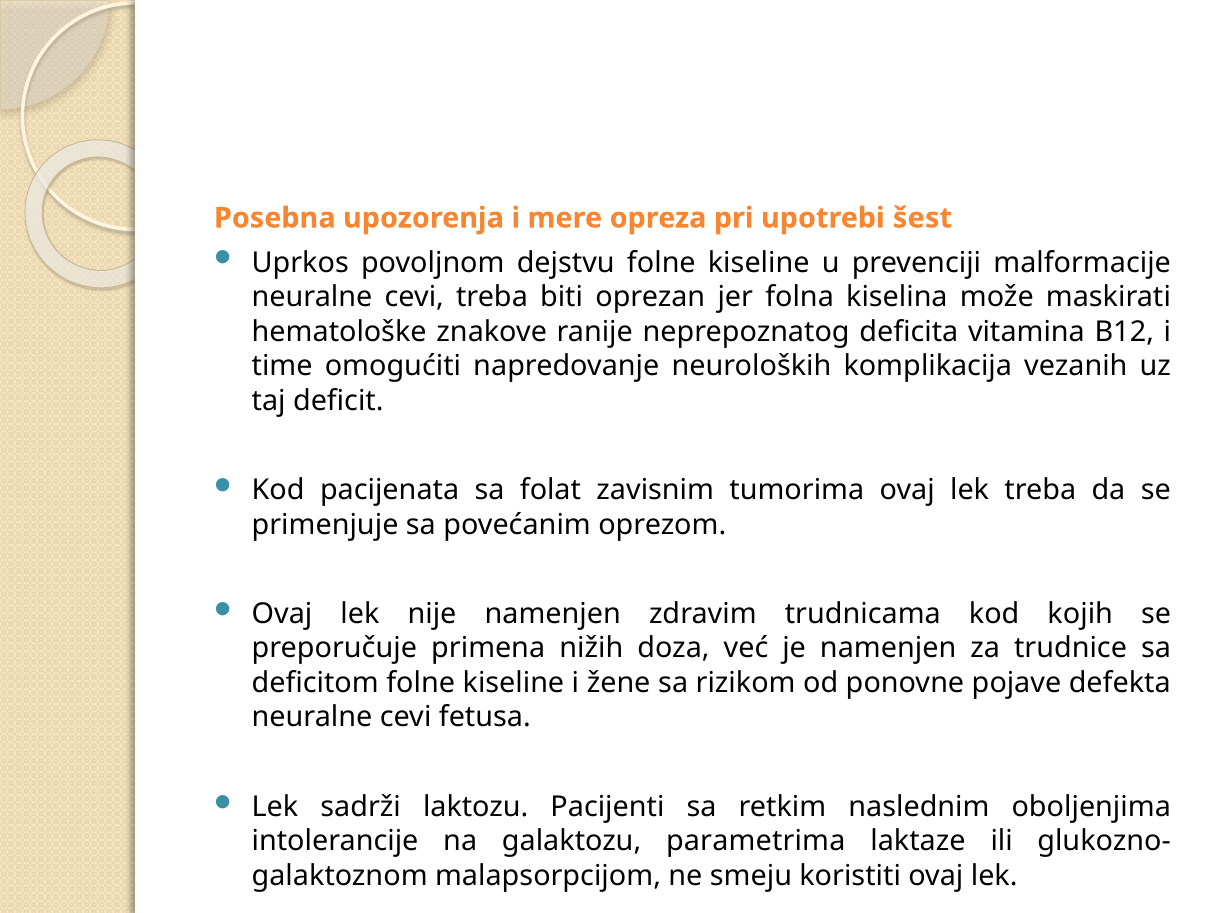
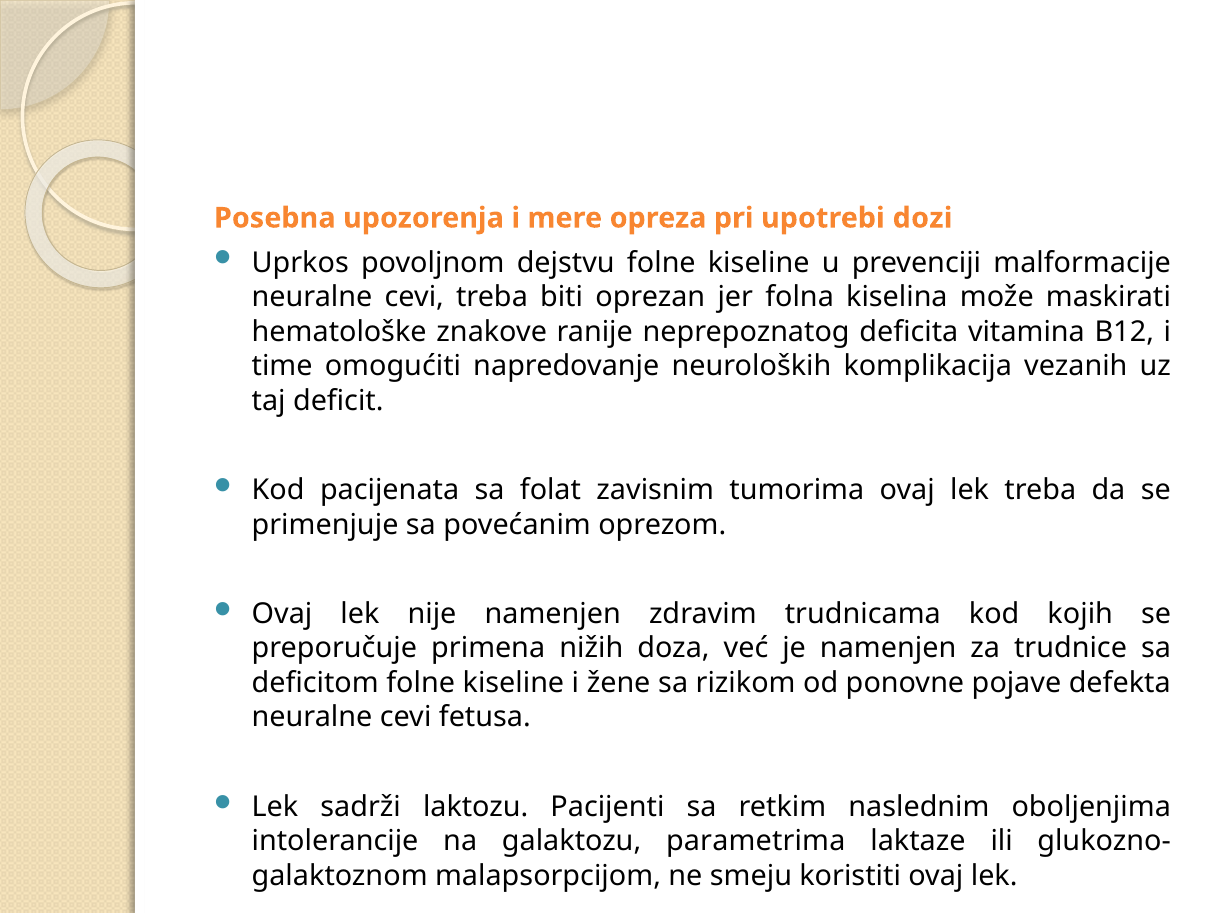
šest: šest -> dozi
